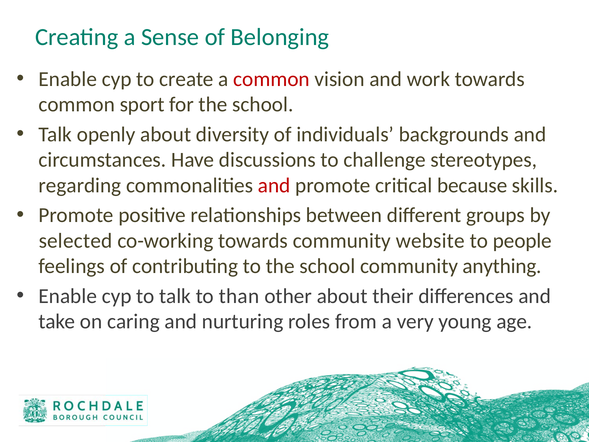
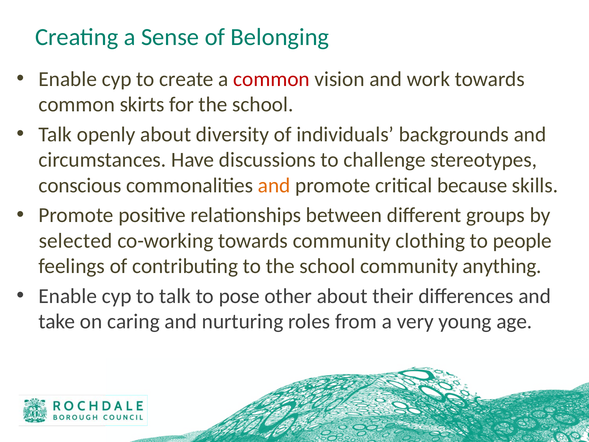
sport: sport -> skirts
regarding: regarding -> conscious
and at (274, 185) colour: red -> orange
website: website -> clothing
than: than -> pose
